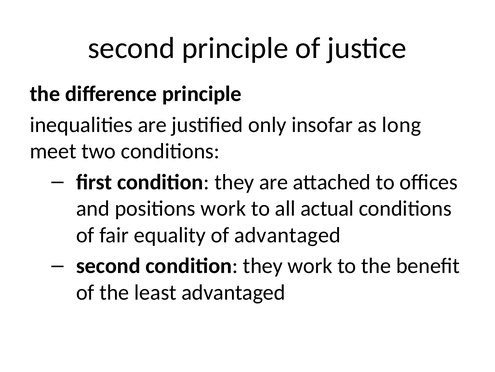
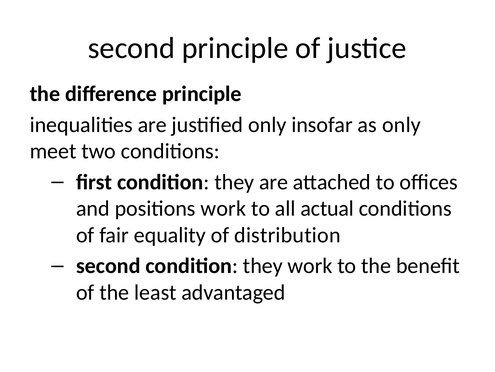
as long: long -> only
of advantaged: advantaged -> distribution
